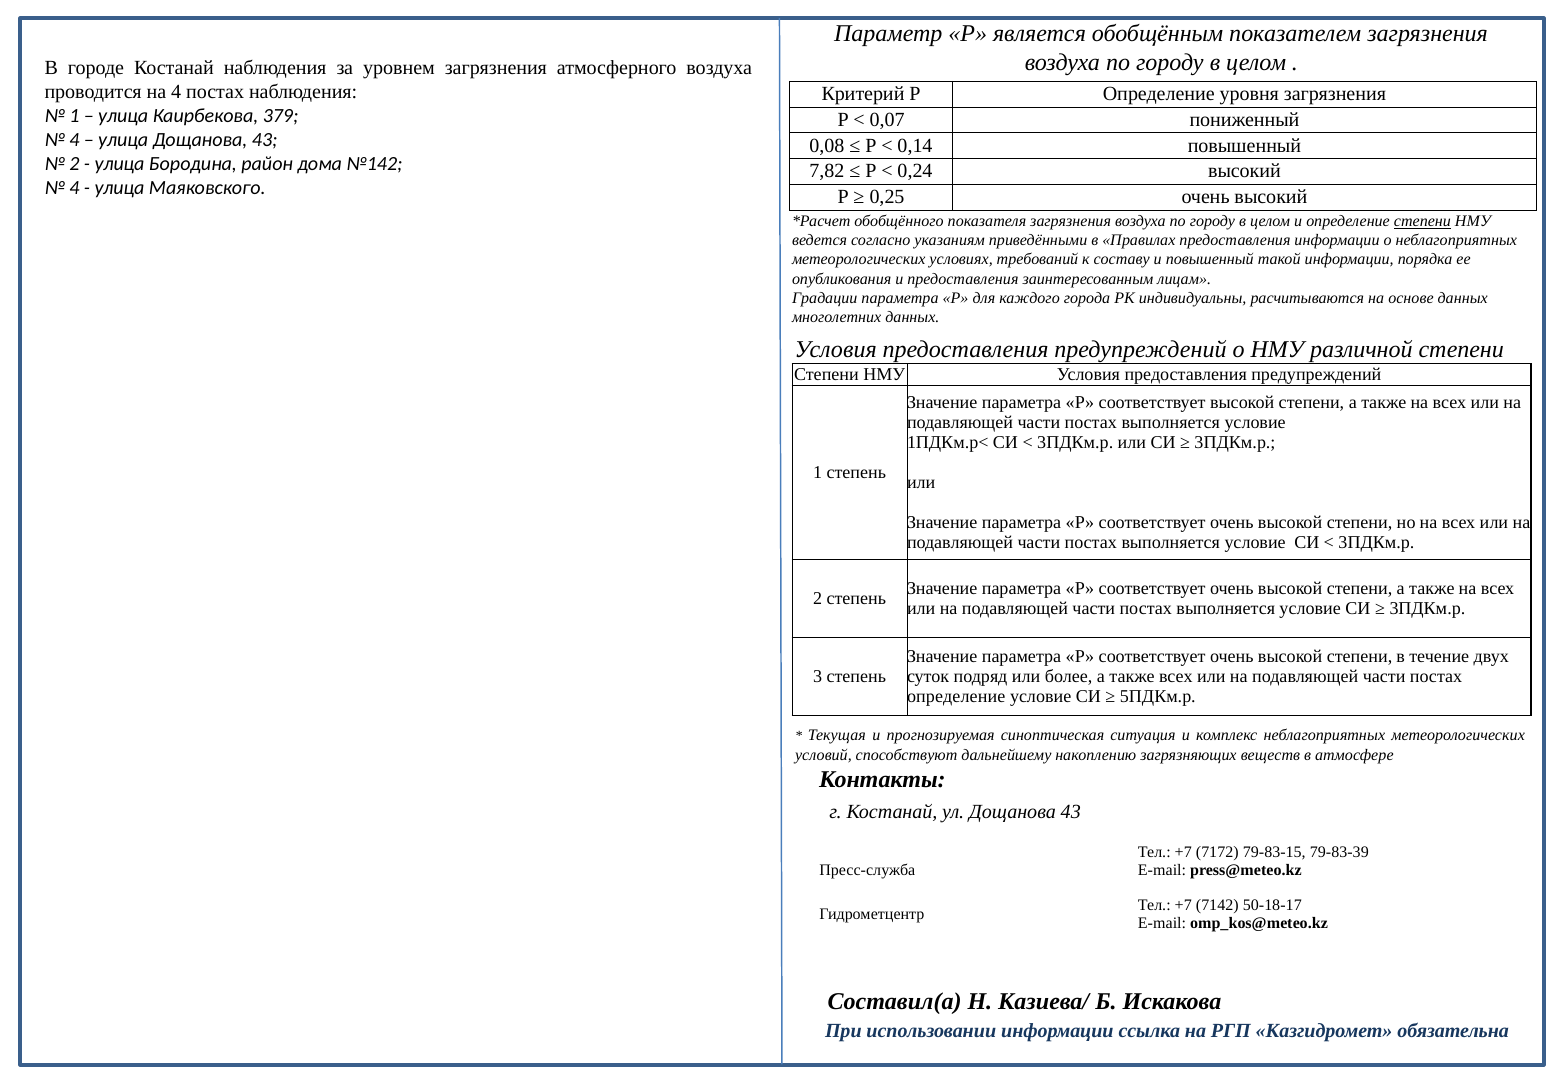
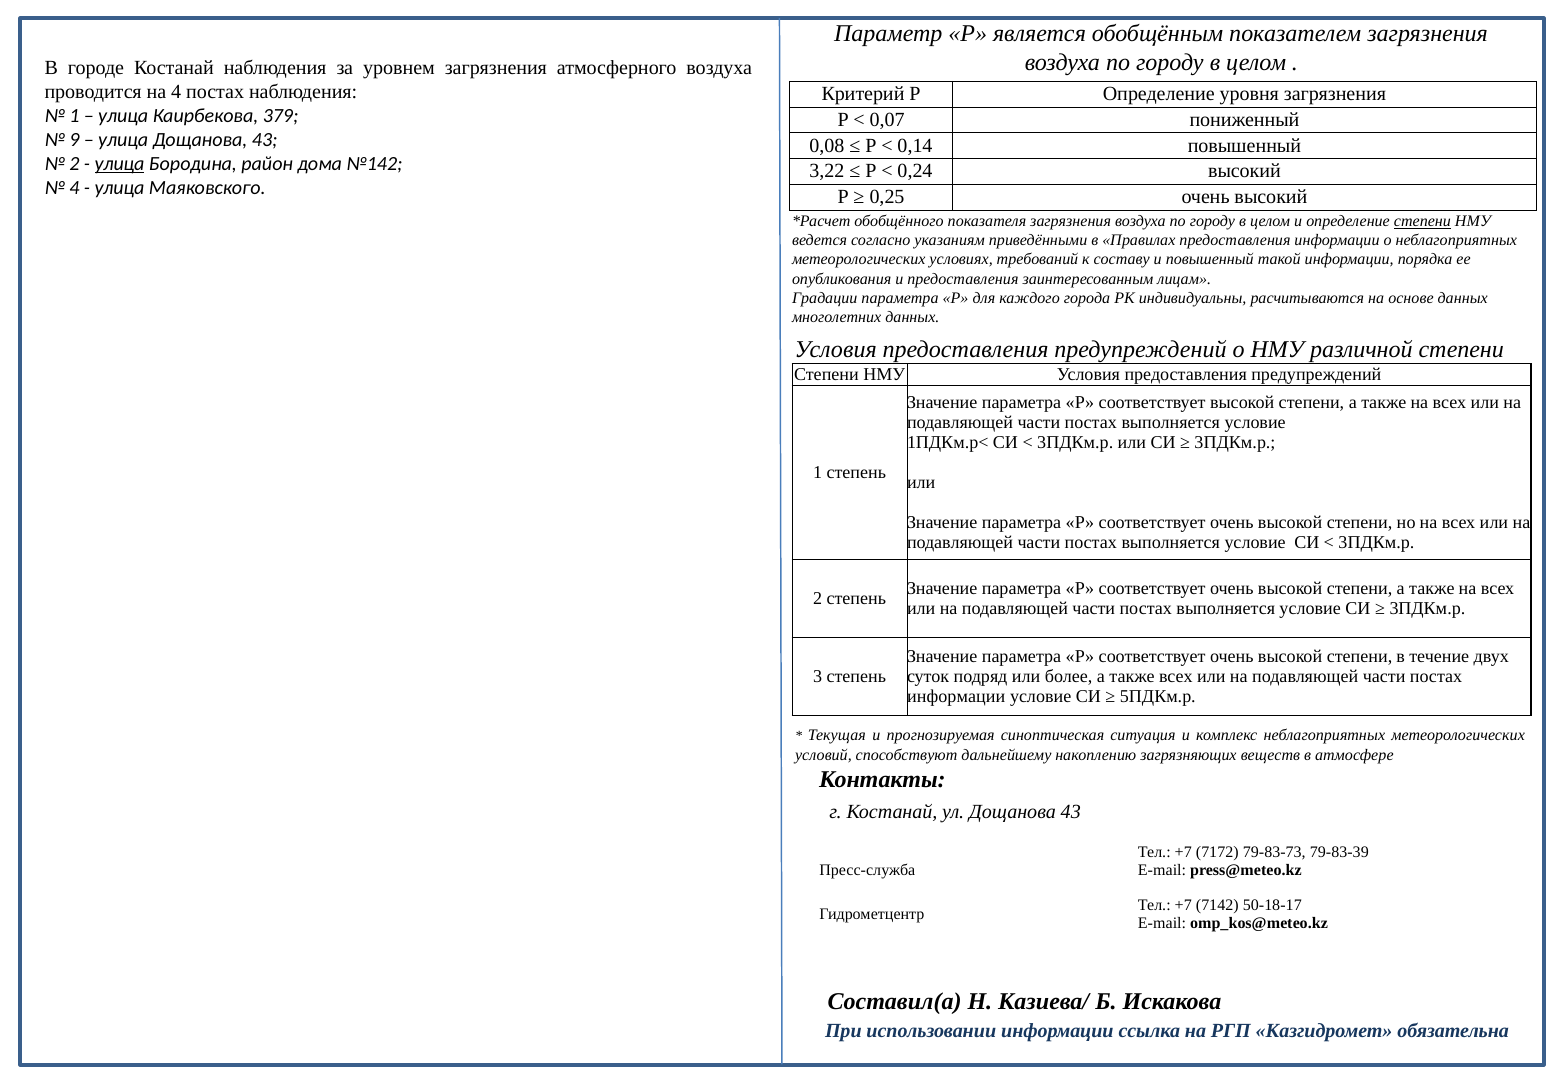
4 at (74, 140): 4 -> 9
улица at (120, 164) underline: none -> present
7,82: 7,82 -> 3,22
определение at (956, 697): определение -> информации
79-83-15: 79-83-15 -> 79-83-73
